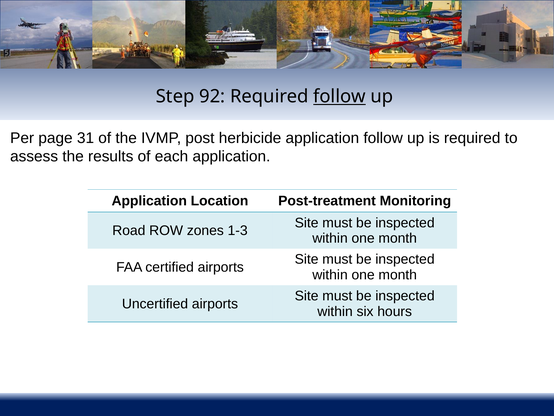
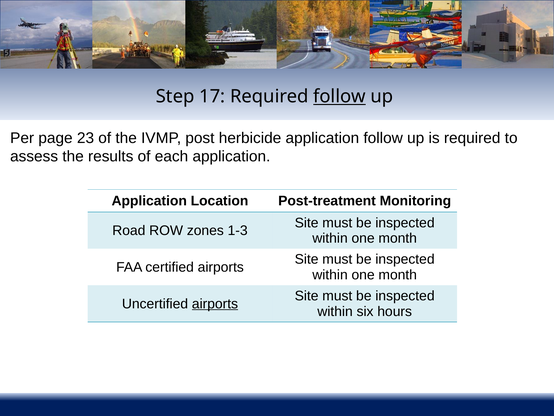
92: 92 -> 17
31: 31 -> 23
airports at (215, 303) underline: none -> present
